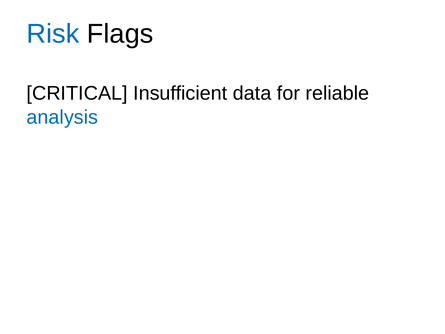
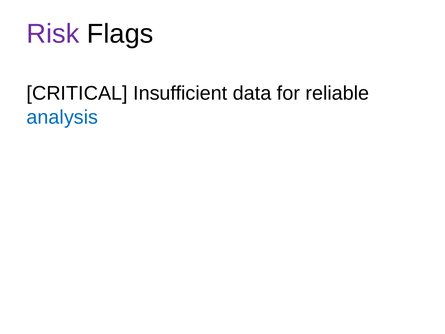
Risk colour: blue -> purple
